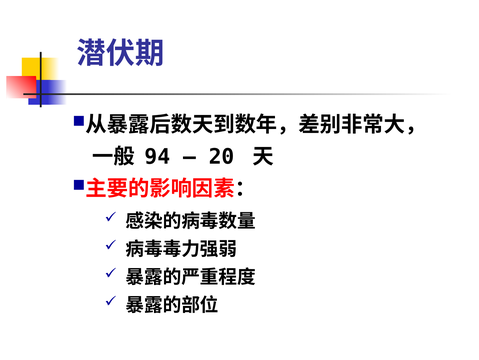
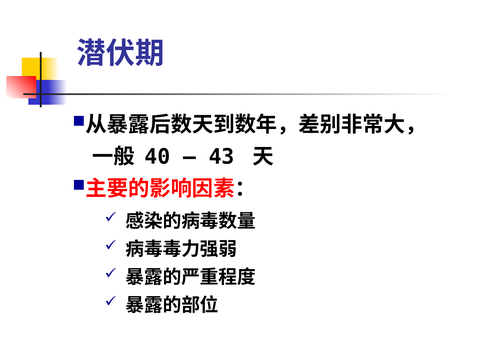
94: 94 -> 40
20: 20 -> 43
